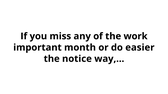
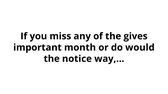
work: work -> gives
easier: easier -> would
